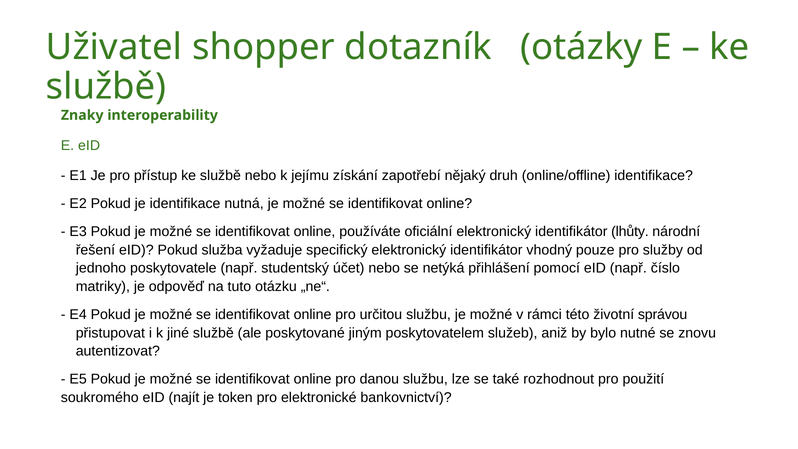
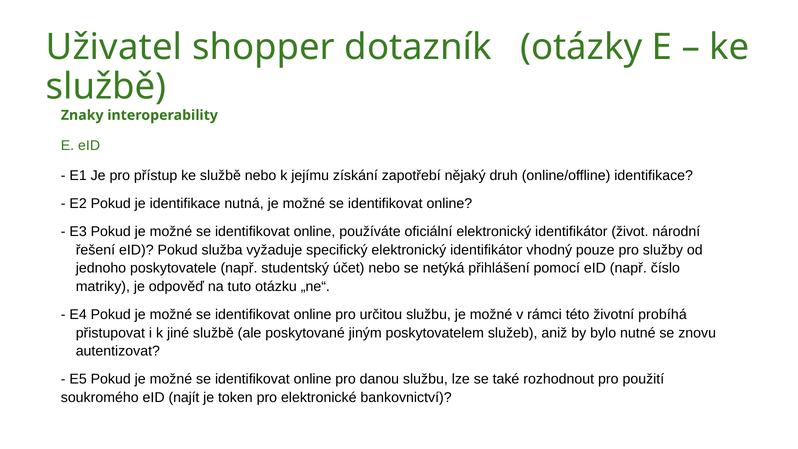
lhůty: lhůty -> život
správou: správou -> probíhá
